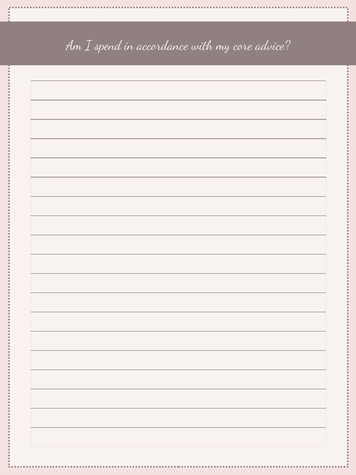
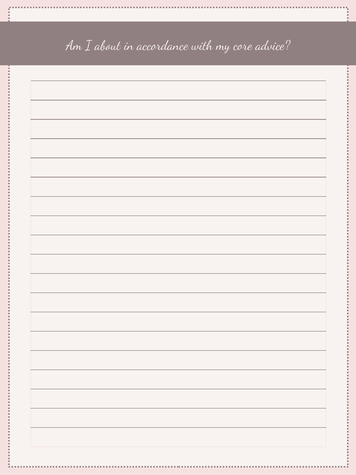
spend: spend -> about
